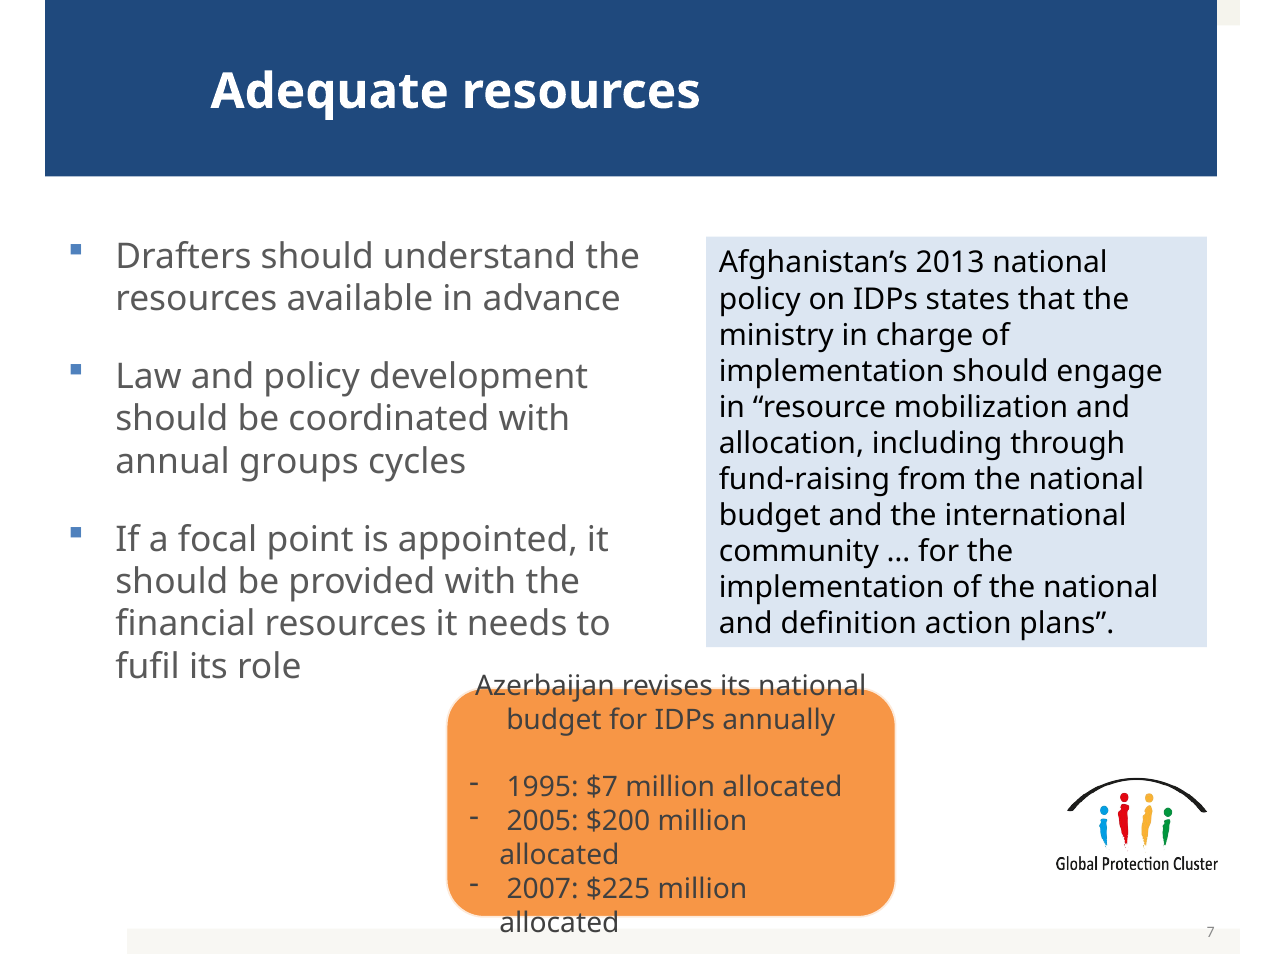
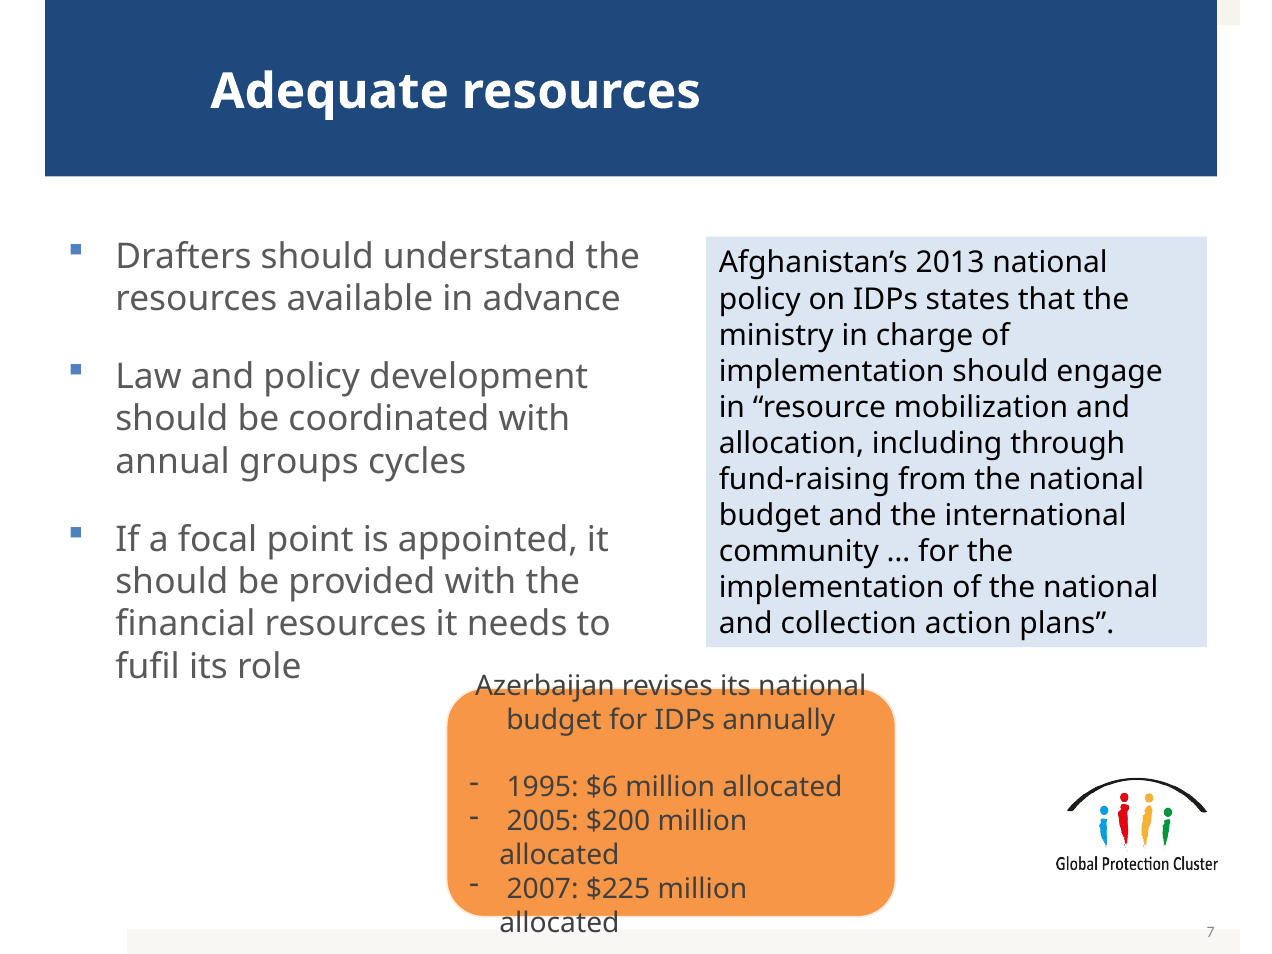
definition: definition -> collection
$7: $7 -> $6
